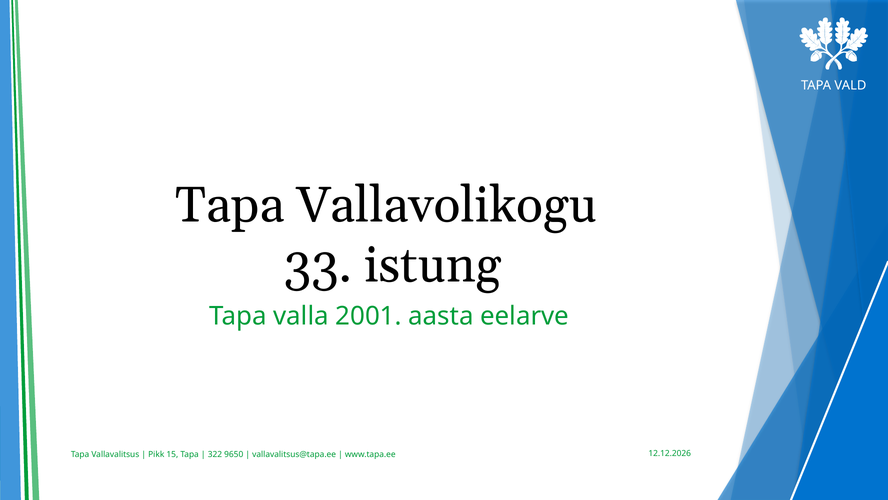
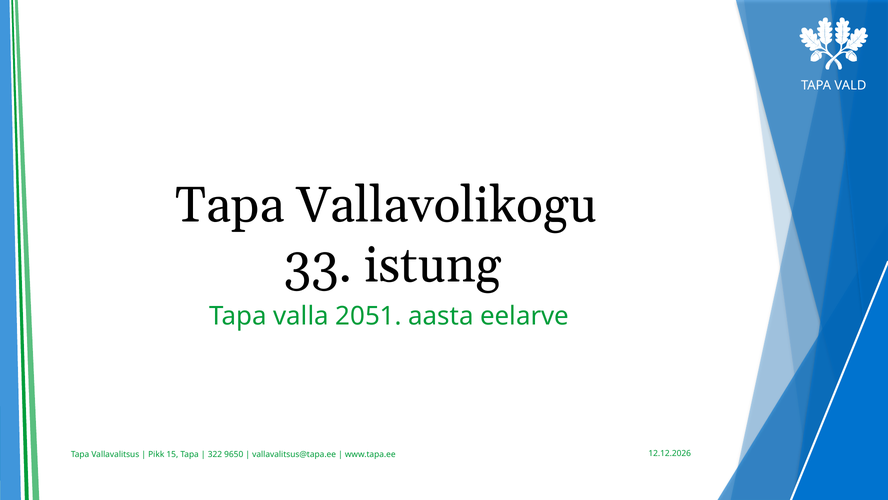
2001: 2001 -> 2051
